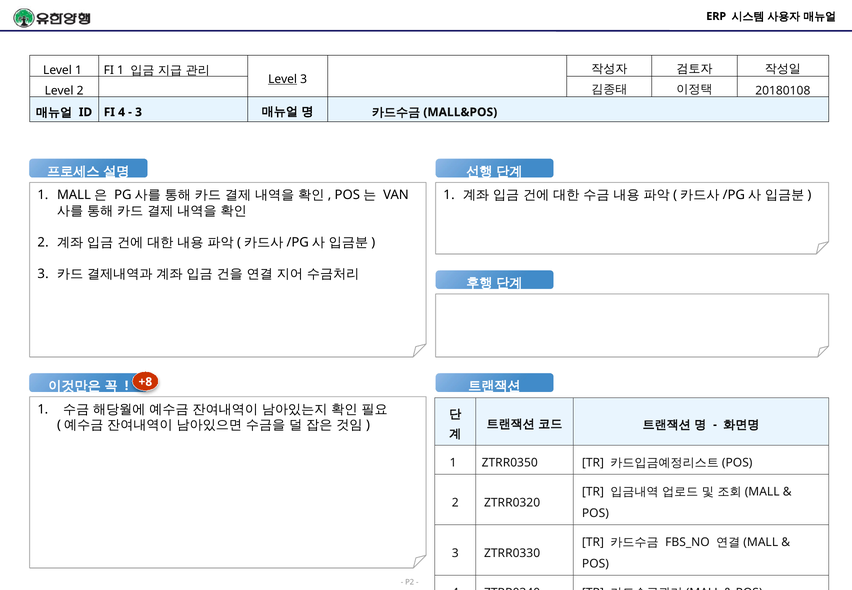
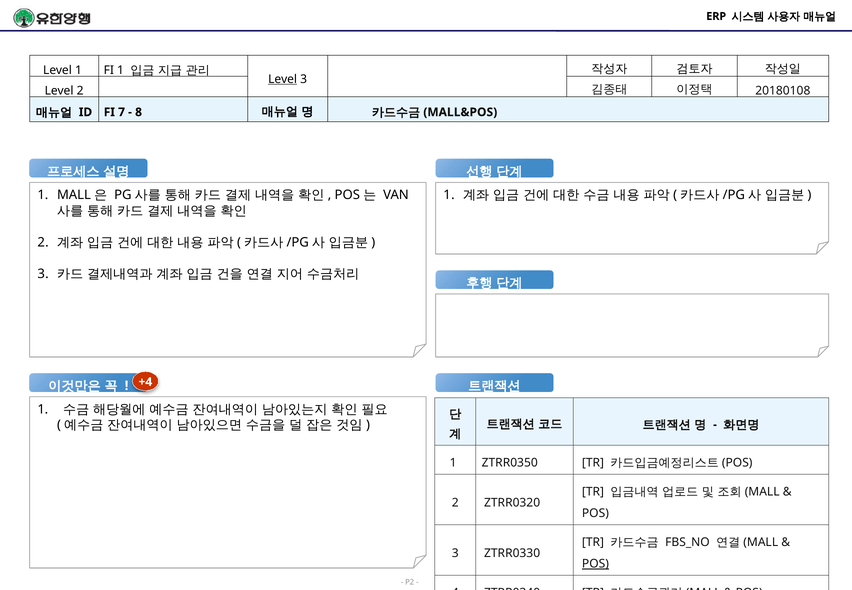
FI 4: 4 -> 7
3 at (139, 112): 3 -> 8
+8: +8 -> +4
POS at (595, 564) underline: none -> present
